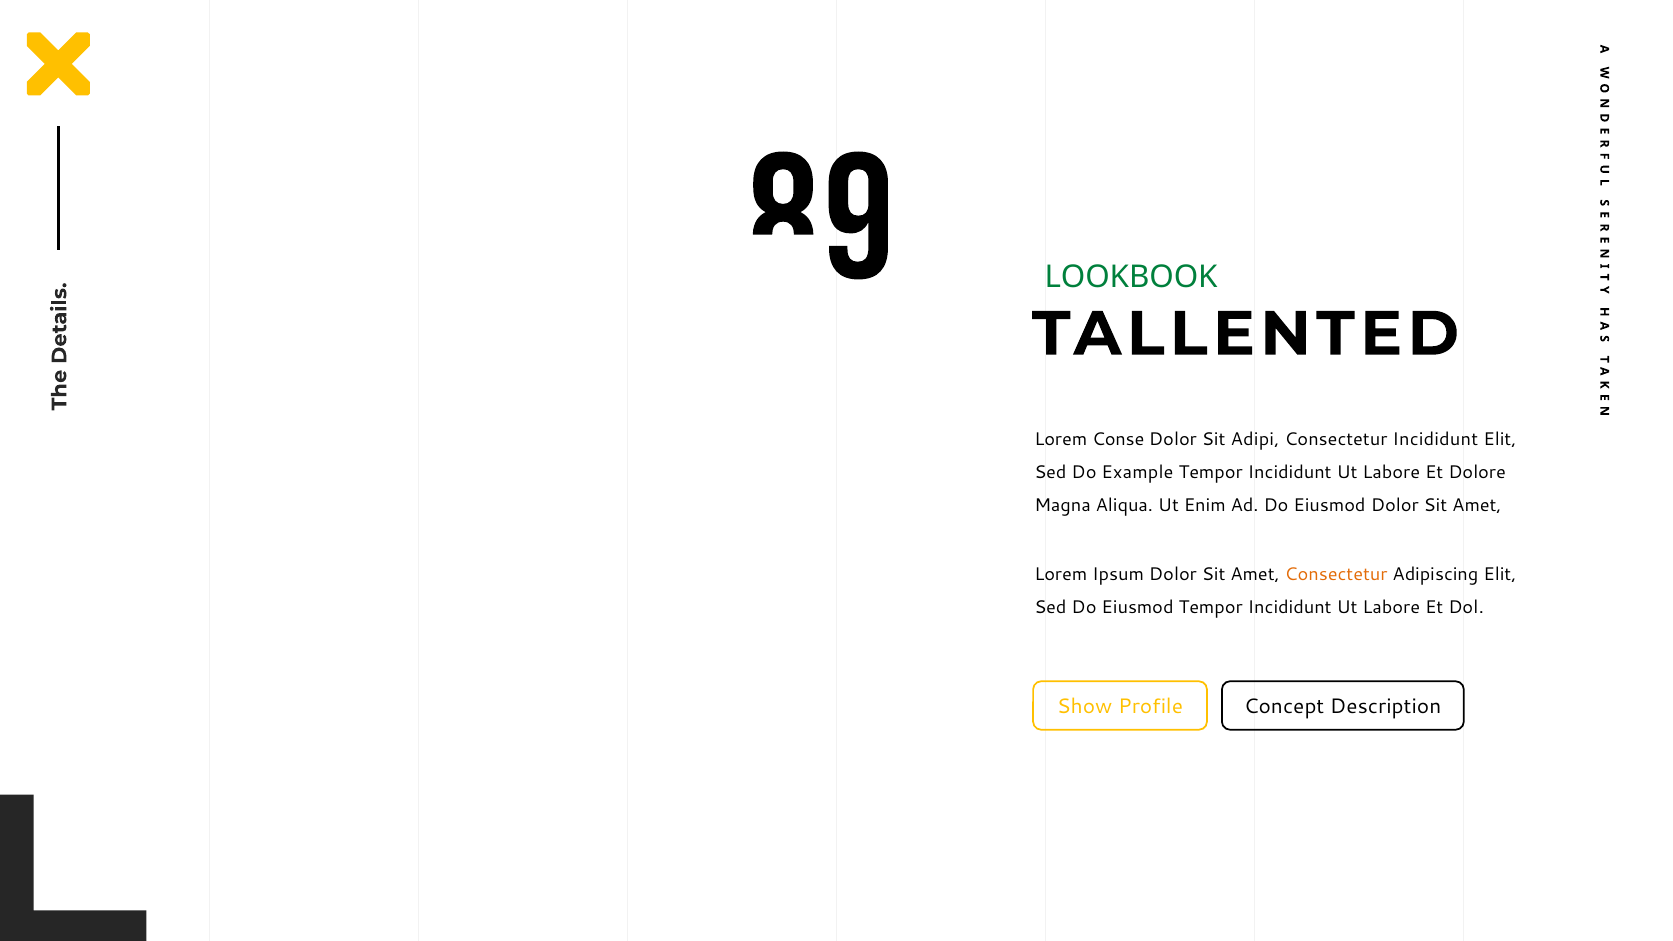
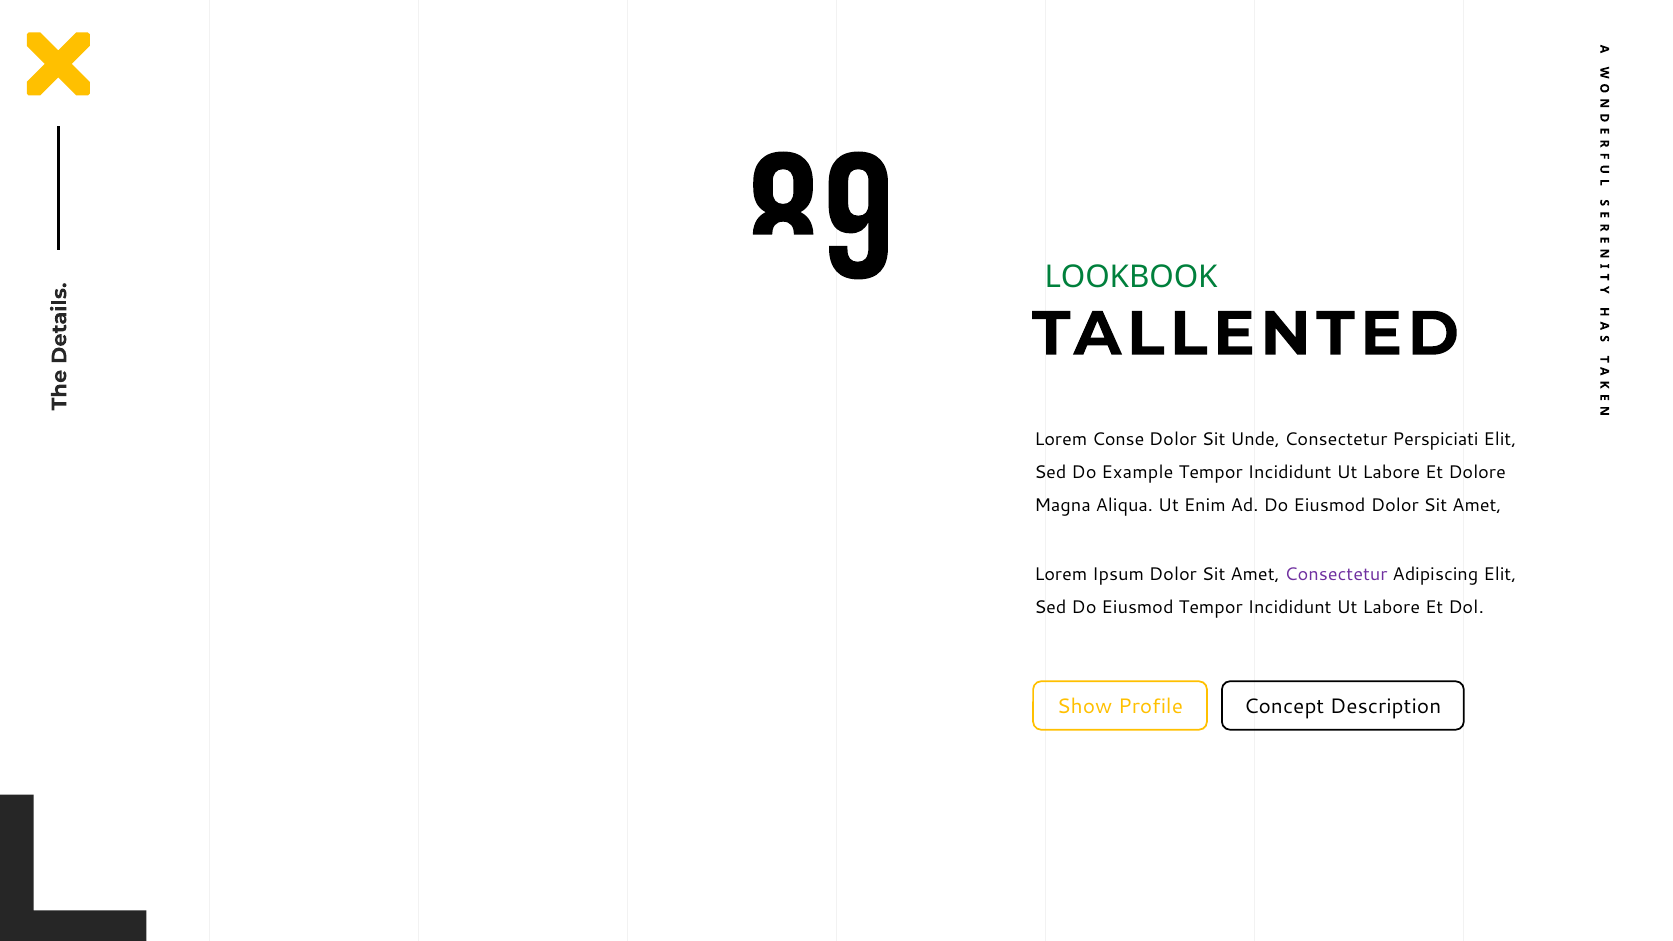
Adipi: Adipi -> Unde
Consectetur Incididunt: Incididunt -> Perspiciati
Consectetur at (1336, 575) colour: orange -> purple
